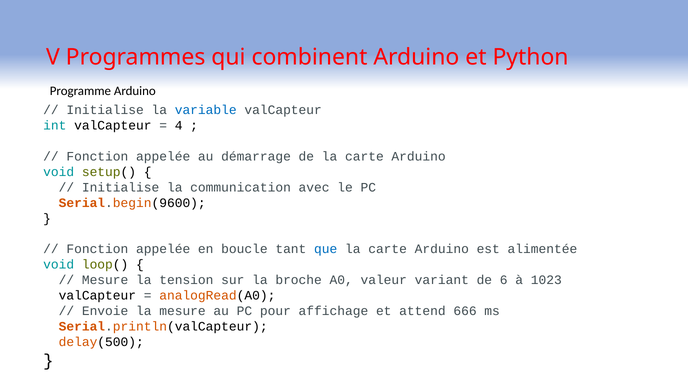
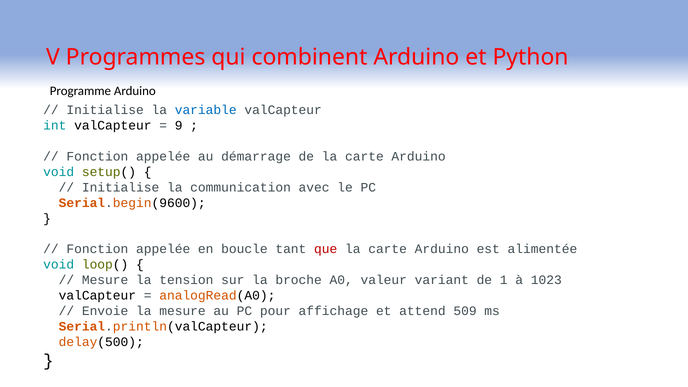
4: 4 -> 9
que colour: blue -> red
6: 6 -> 1
666: 666 -> 509
